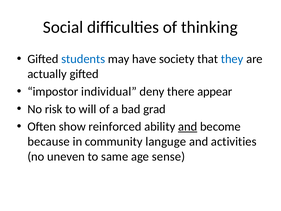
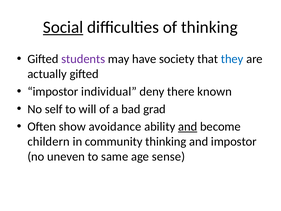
Social underline: none -> present
students colour: blue -> purple
appear: appear -> known
risk: risk -> self
reinforced: reinforced -> avoidance
because: because -> childern
community languge: languge -> thinking
and activities: activities -> impostor
